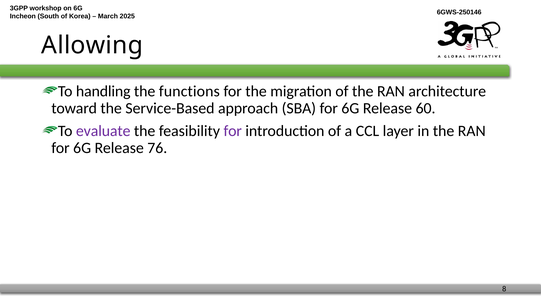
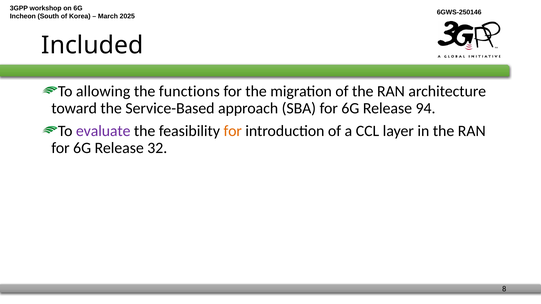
Allowing: Allowing -> Included
handling: handling -> allowing
60: 60 -> 94
for at (233, 131) colour: purple -> orange
76: 76 -> 32
